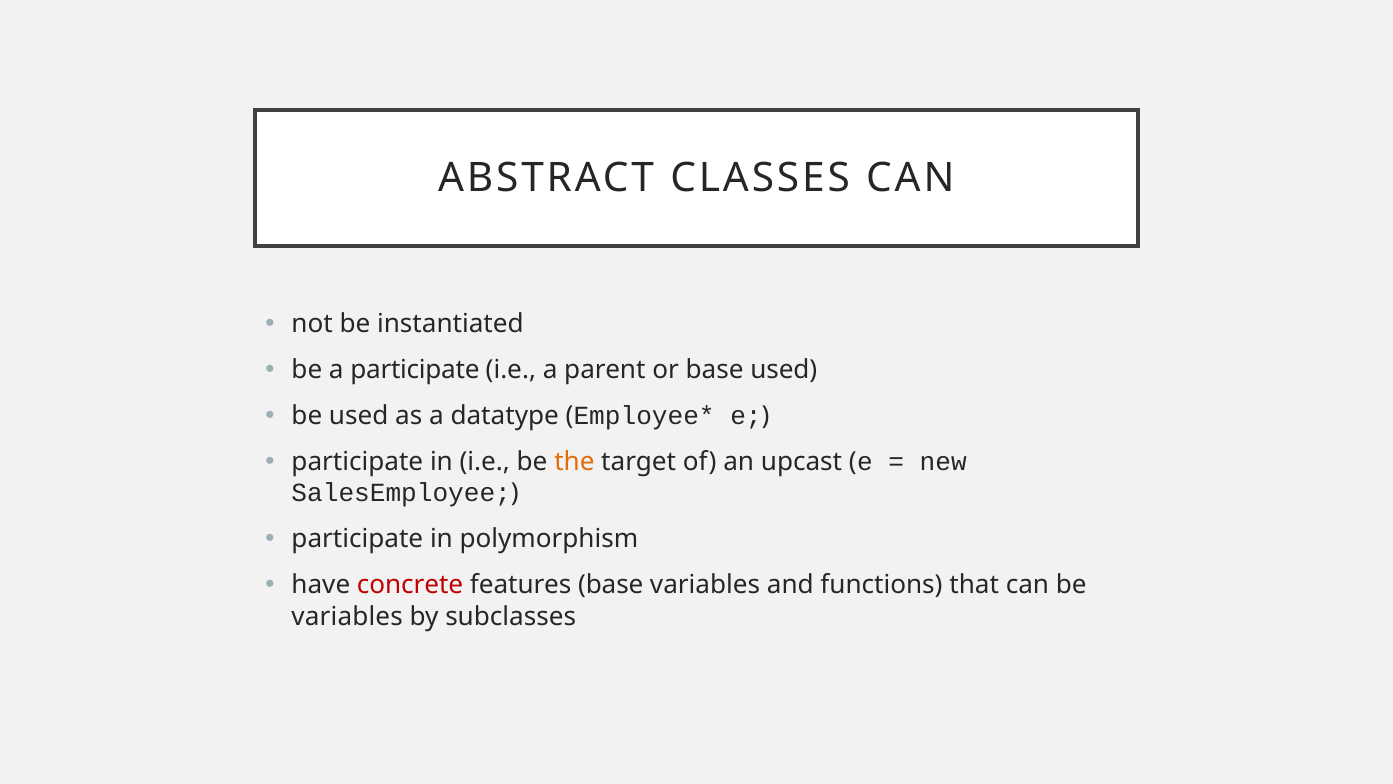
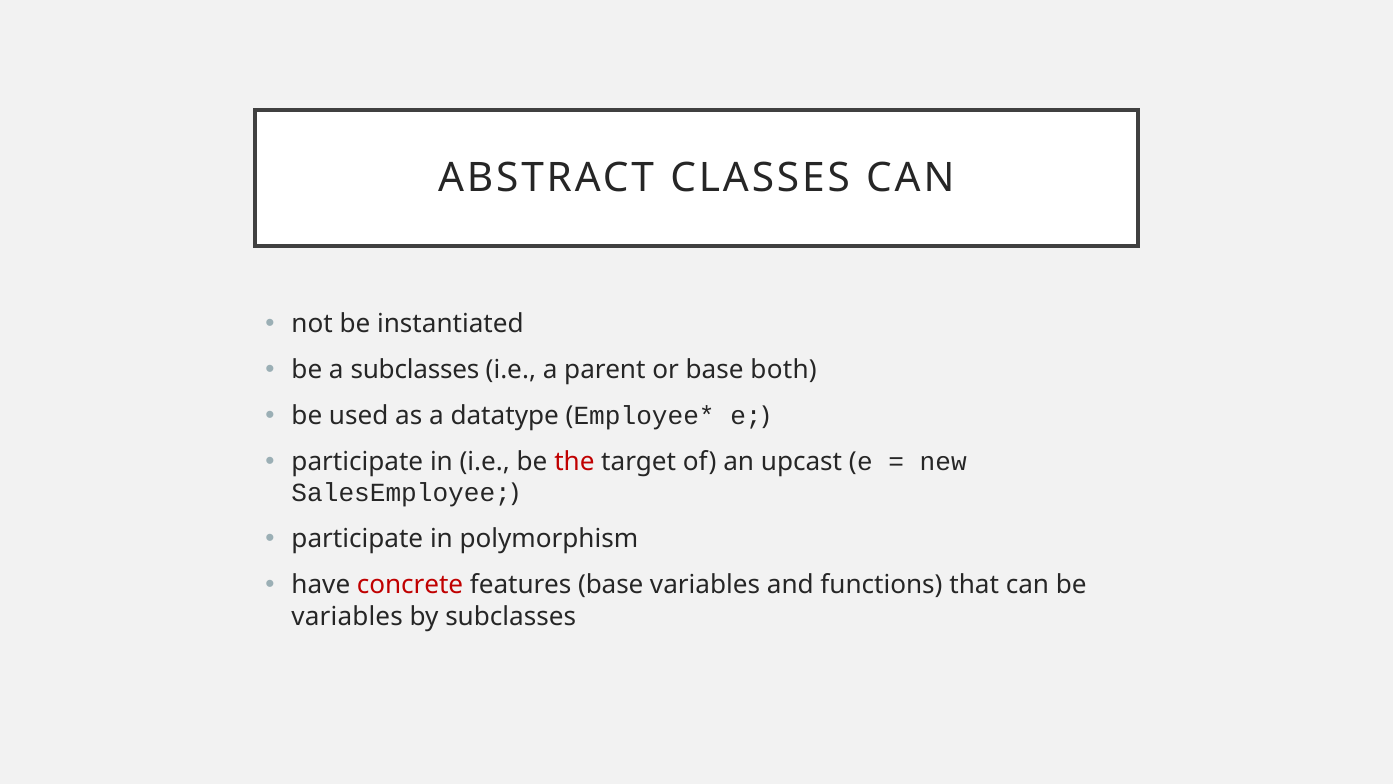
a participate: participate -> subclasses
base used: used -> both
the colour: orange -> red
